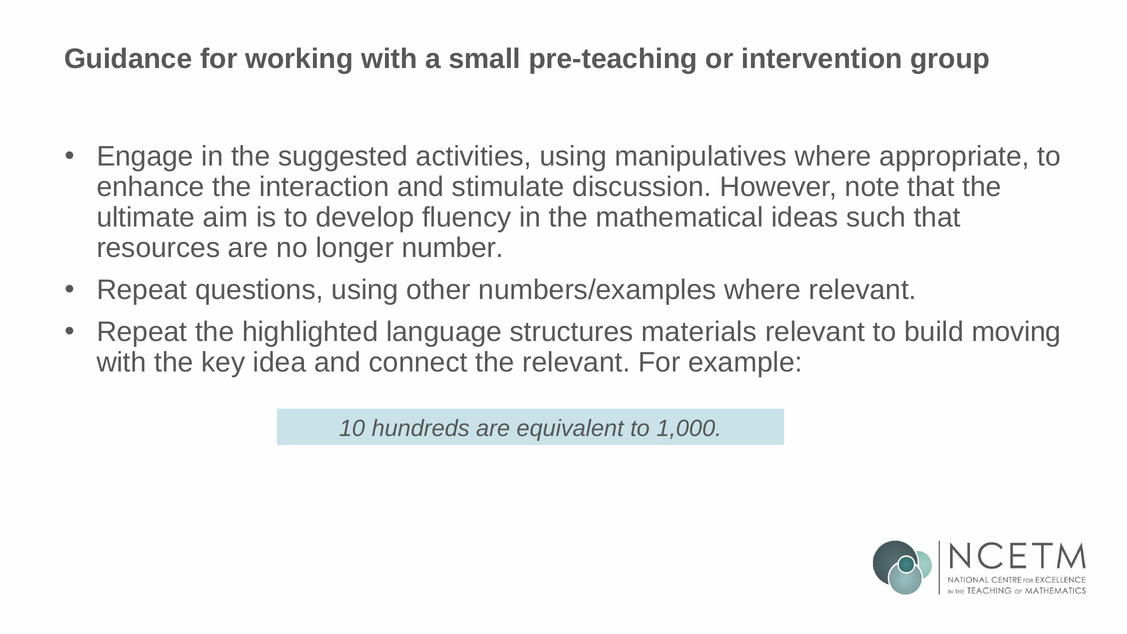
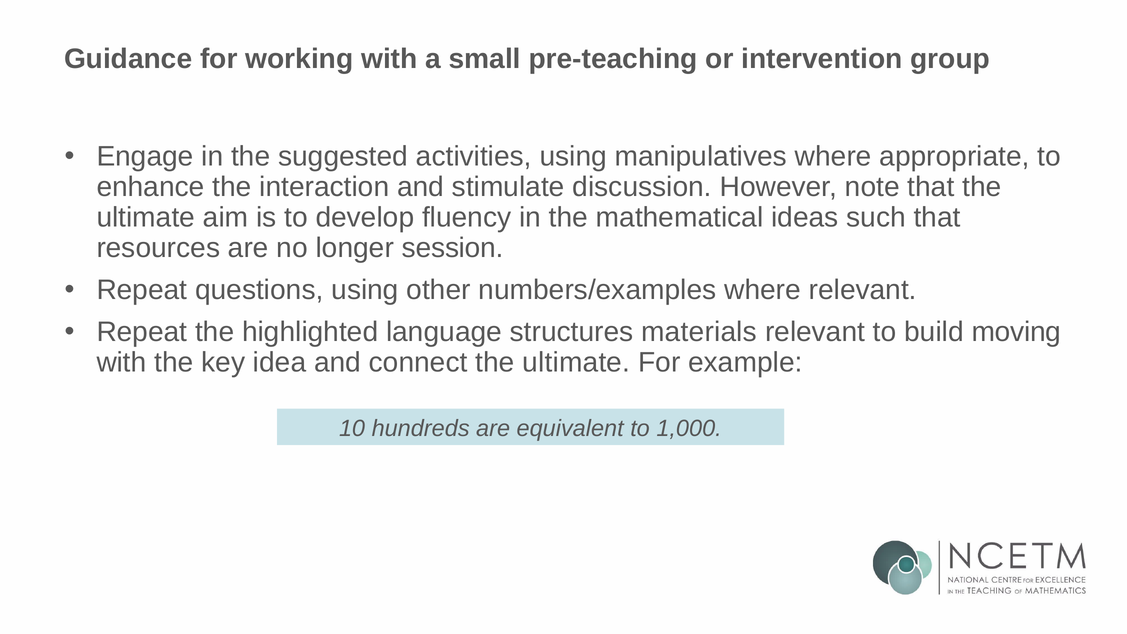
number: number -> session
connect the relevant: relevant -> ultimate
